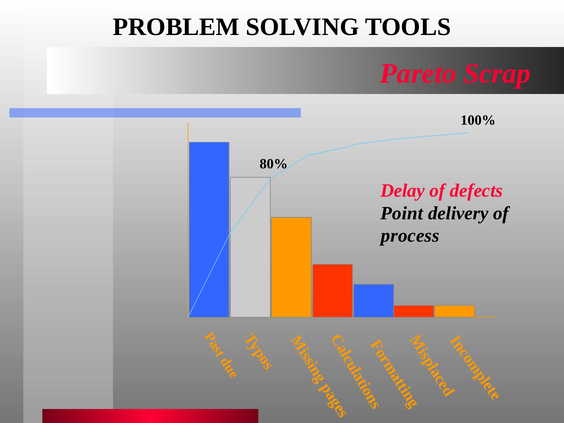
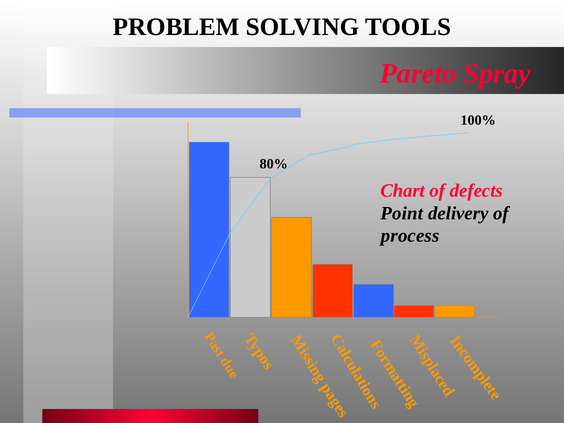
Scrap: Scrap -> Spray
Delay: Delay -> Chart
